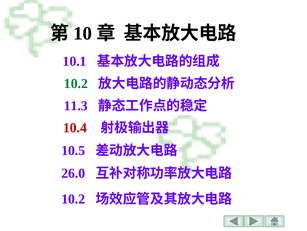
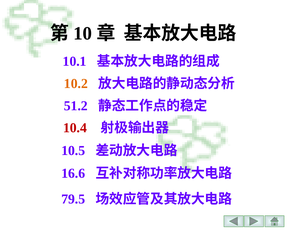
10.2 at (76, 83) colour: green -> orange
11.3: 11.3 -> 51.2
26.0: 26.0 -> 16.6
10.2 at (73, 198): 10.2 -> 79.5
